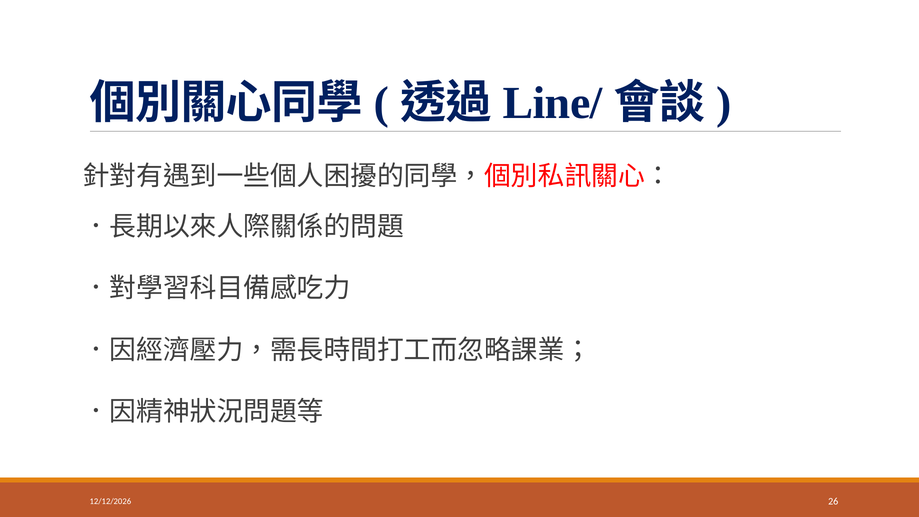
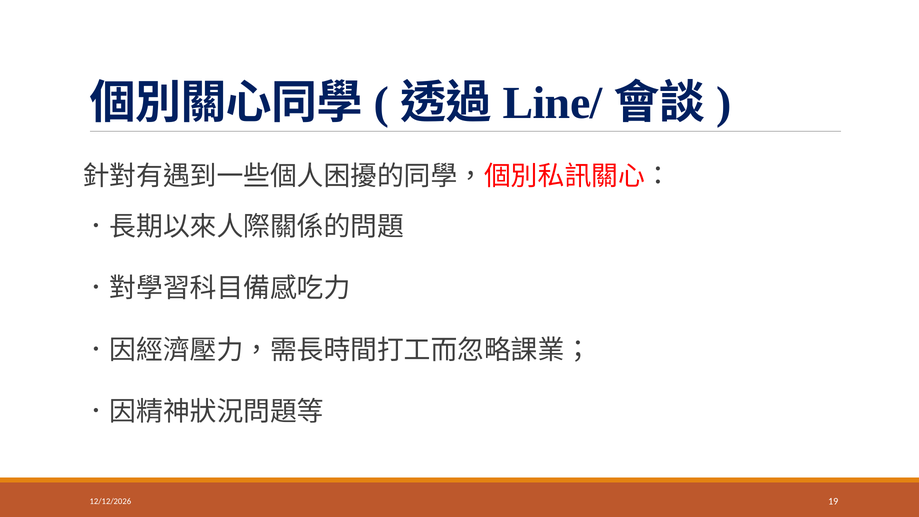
26: 26 -> 19
